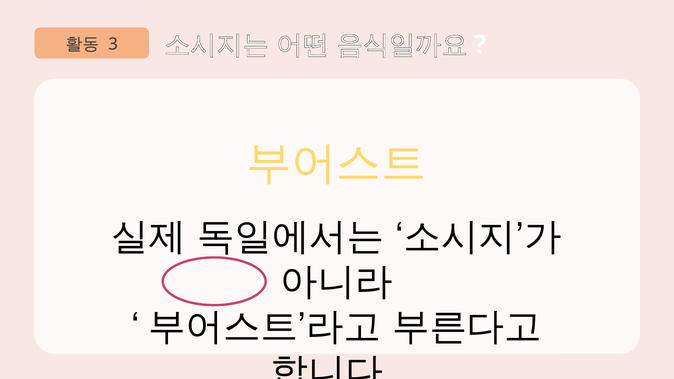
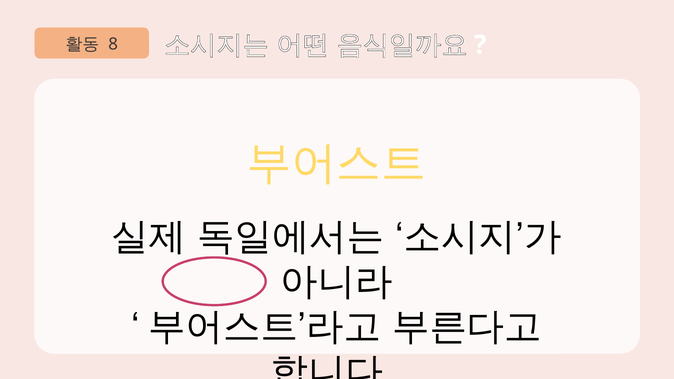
3: 3 -> 8
